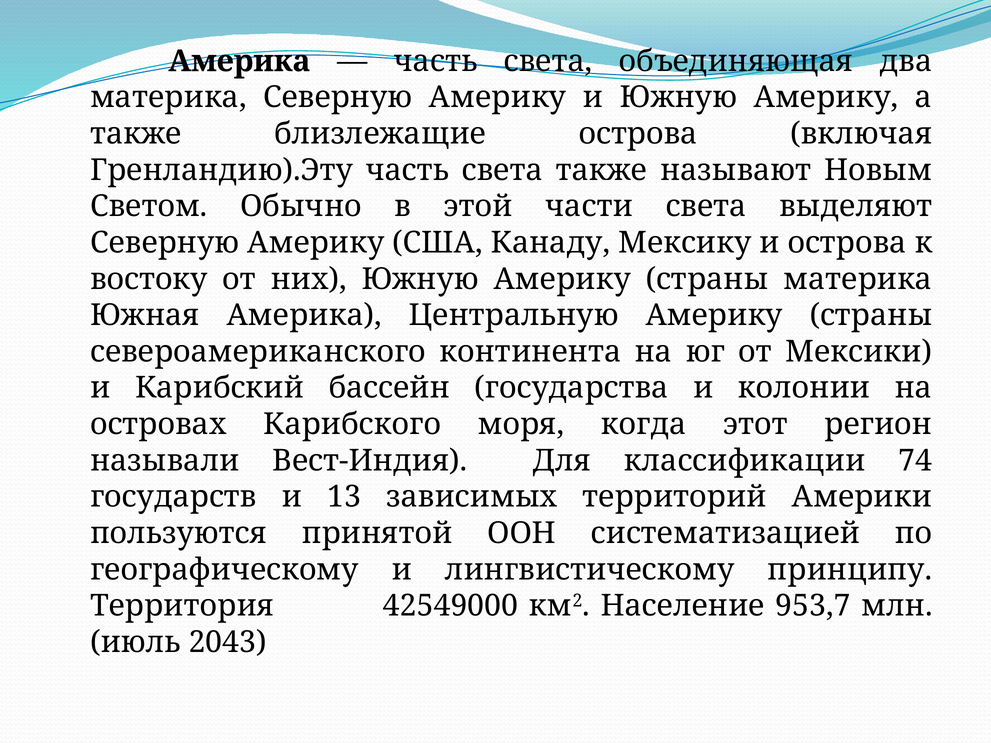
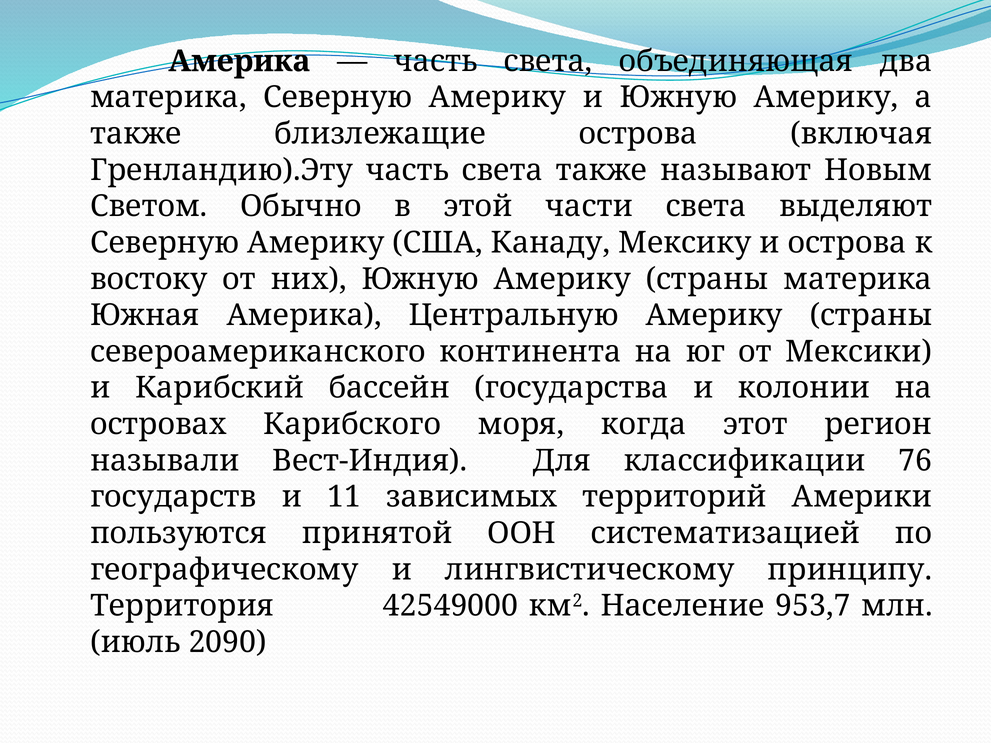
74: 74 -> 76
13: 13 -> 11
2043: 2043 -> 2090
